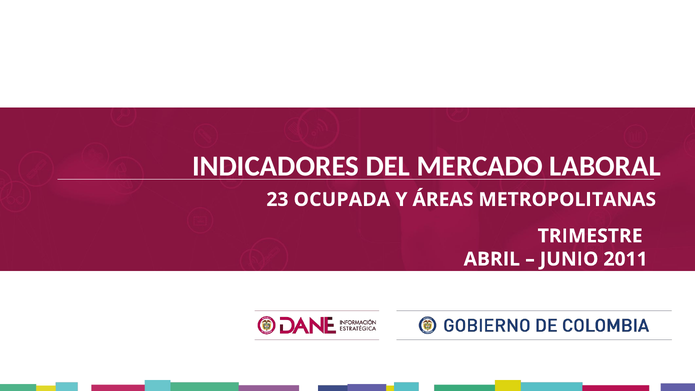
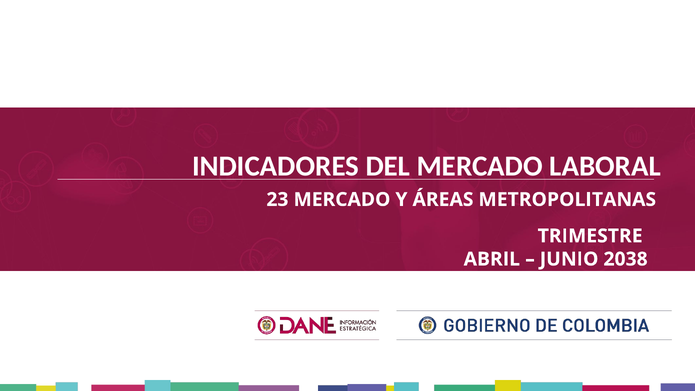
23 OCUPADA: OCUPADA -> MERCADO
2011: 2011 -> 2038
